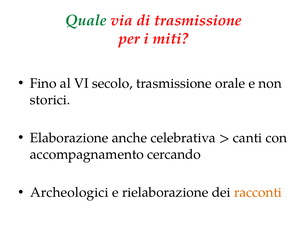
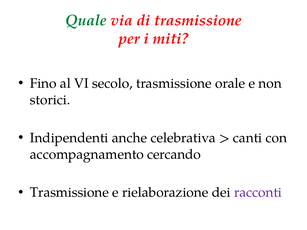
Elaborazione: Elaborazione -> Indipendenti
Archeologici at (69, 193): Archeologici -> Trasmissione
racconti colour: orange -> purple
